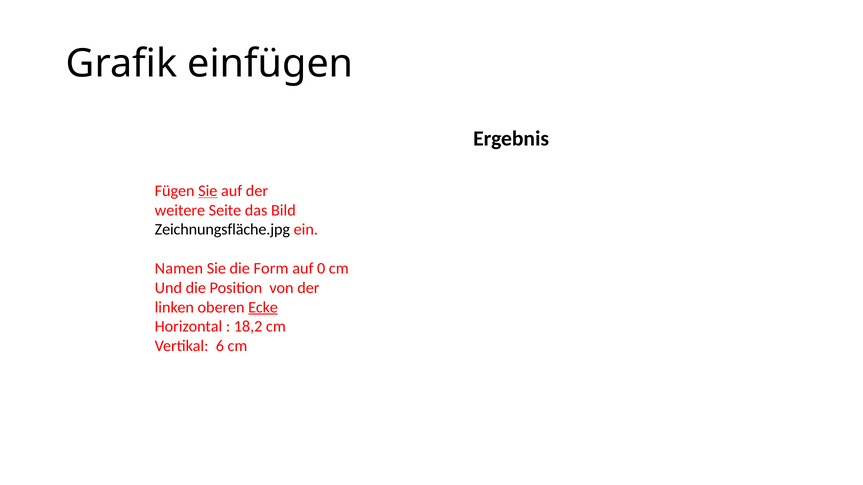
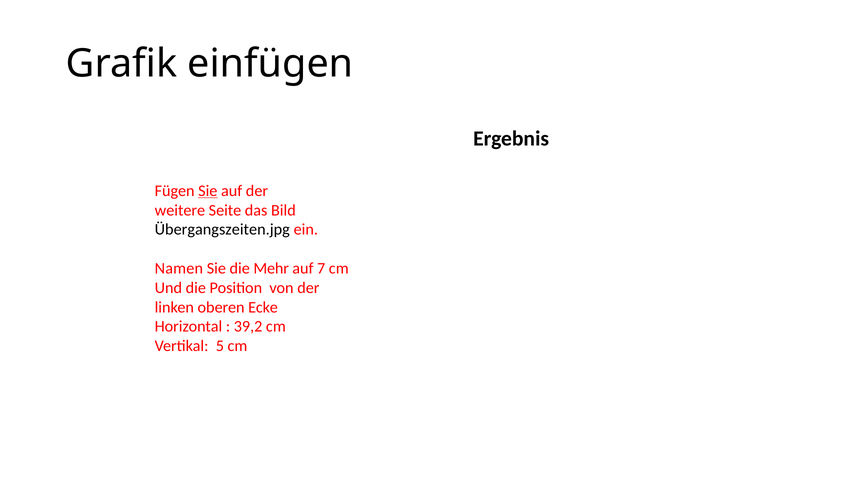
Zeichnungsfläche.jpg: Zeichnungsfläche.jpg -> Übergangszeiten.jpg
Form: Form -> Mehr
0: 0 -> 7
Ecke underline: present -> none
18,2: 18,2 -> 39,2
6: 6 -> 5
